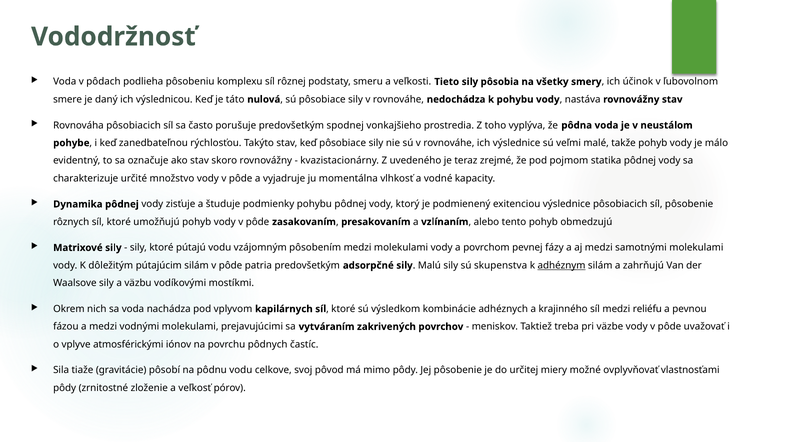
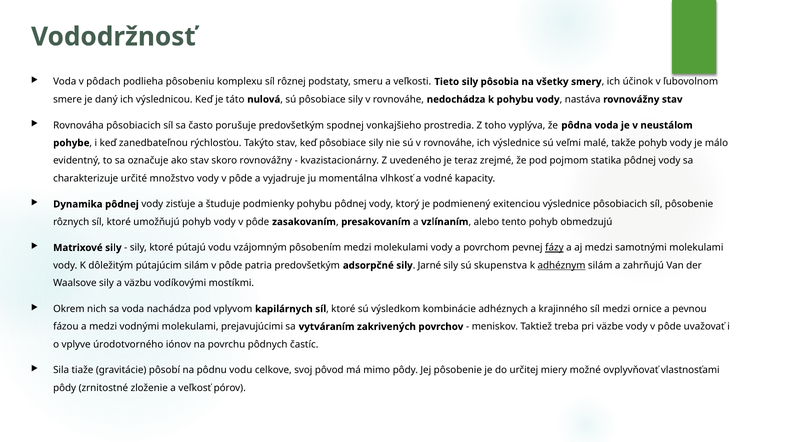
fázy underline: none -> present
Malú: Malú -> Jarné
reliéfu: reliéfu -> ornice
atmosférickými: atmosférickými -> úrodotvorného
